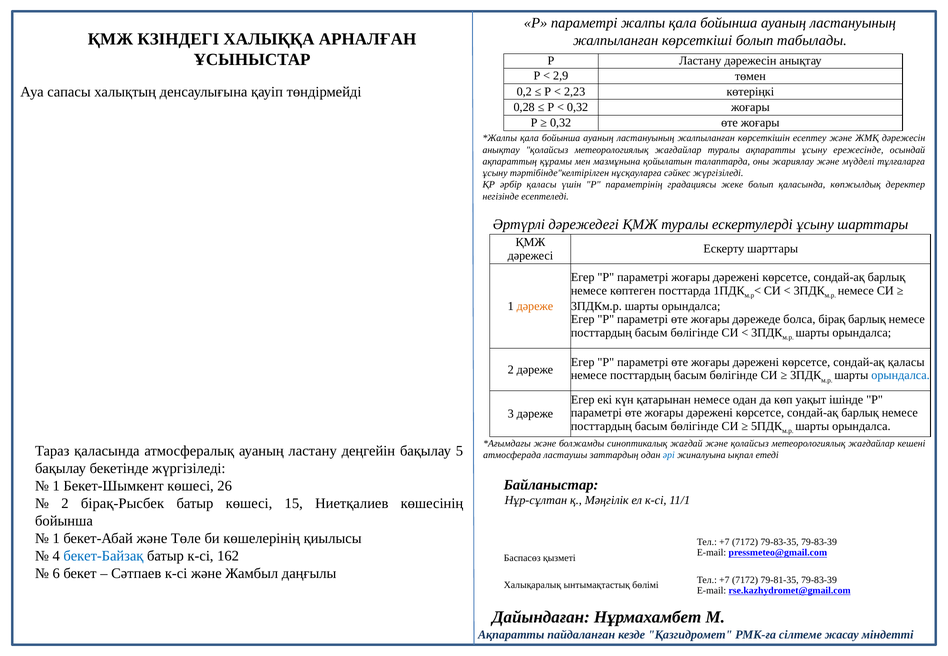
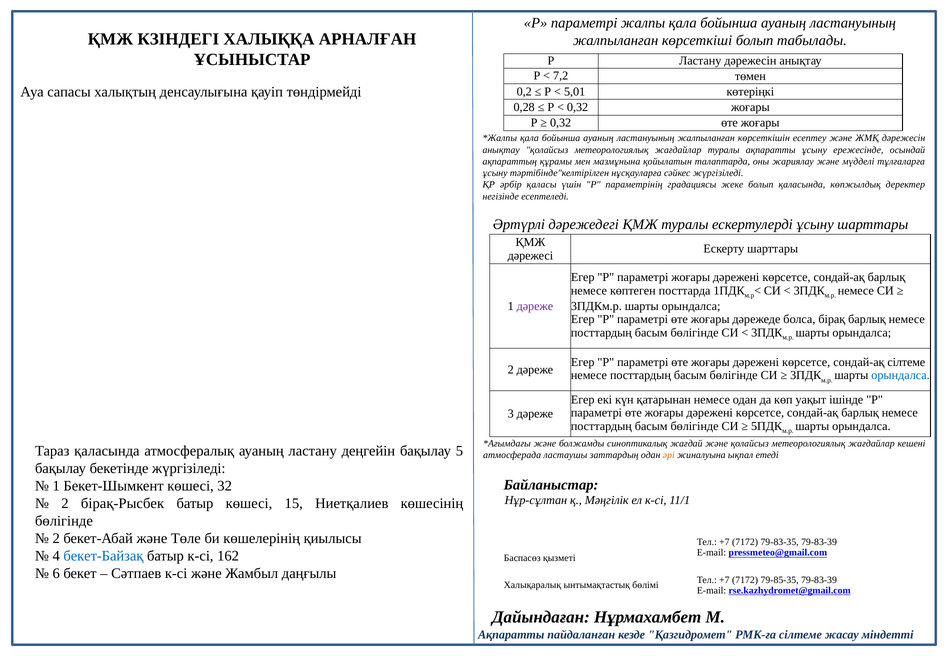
2,9: 2,9 -> 7,2
2,23: 2,23 -> 5,01
дәреже at (535, 306) colour: orange -> purple
сондай-ақ қаласы: қаласы -> сілтеме
әрі colour: blue -> orange
26: 26 -> 32
бойынша at (64, 521): бойынша -> бөлігінде
1 at (56, 539): 1 -> 2
79-81-35: 79-81-35 -> 79-85-35
